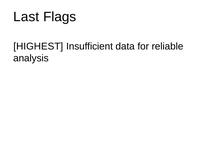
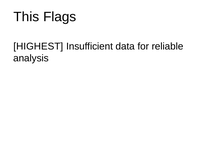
Last: Last -> This
